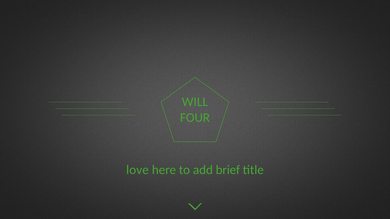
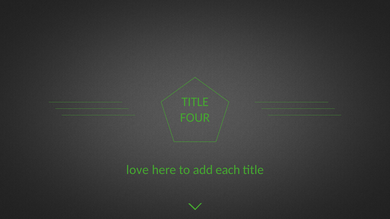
WILL at (195, 102): WILL -> TITLE
brief: brief -> each
